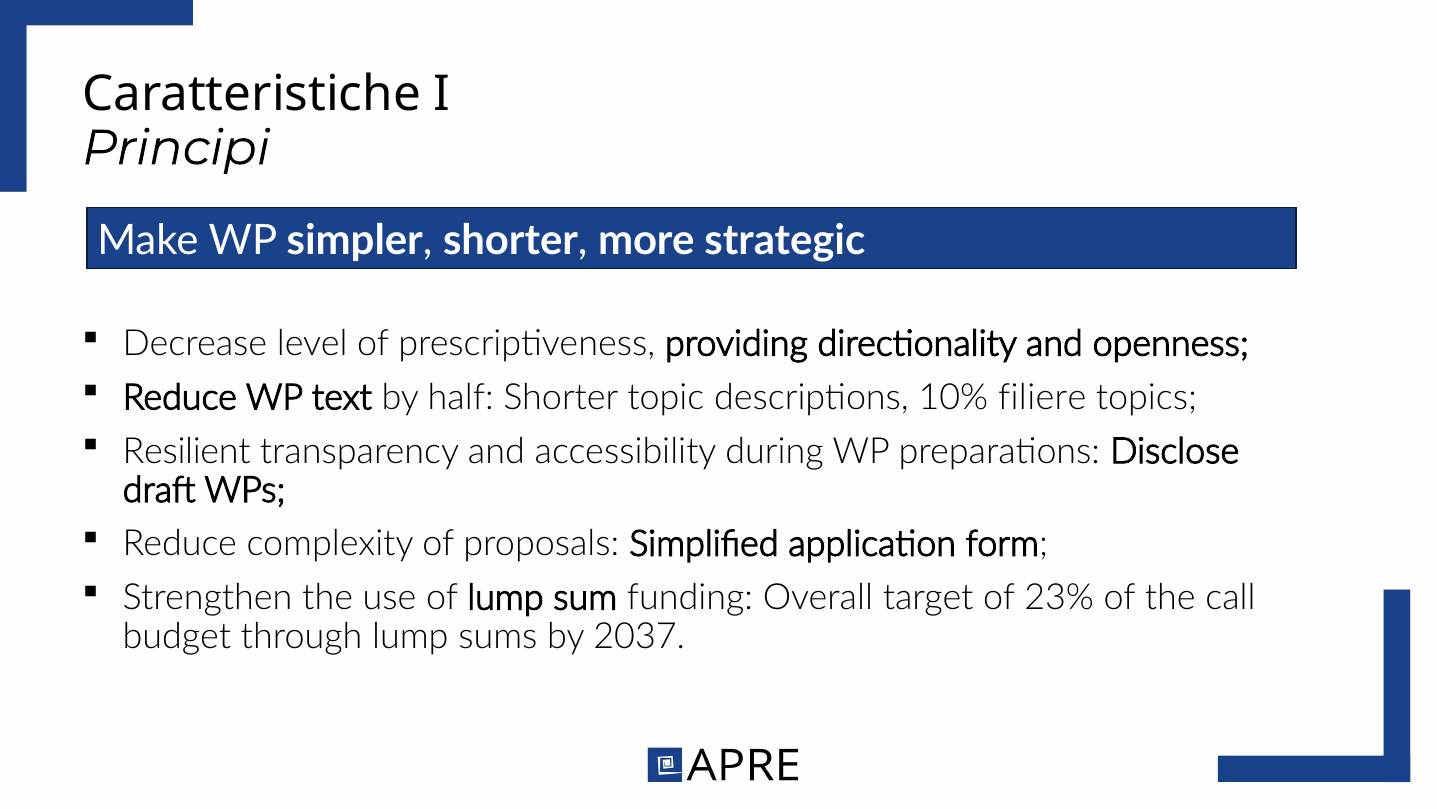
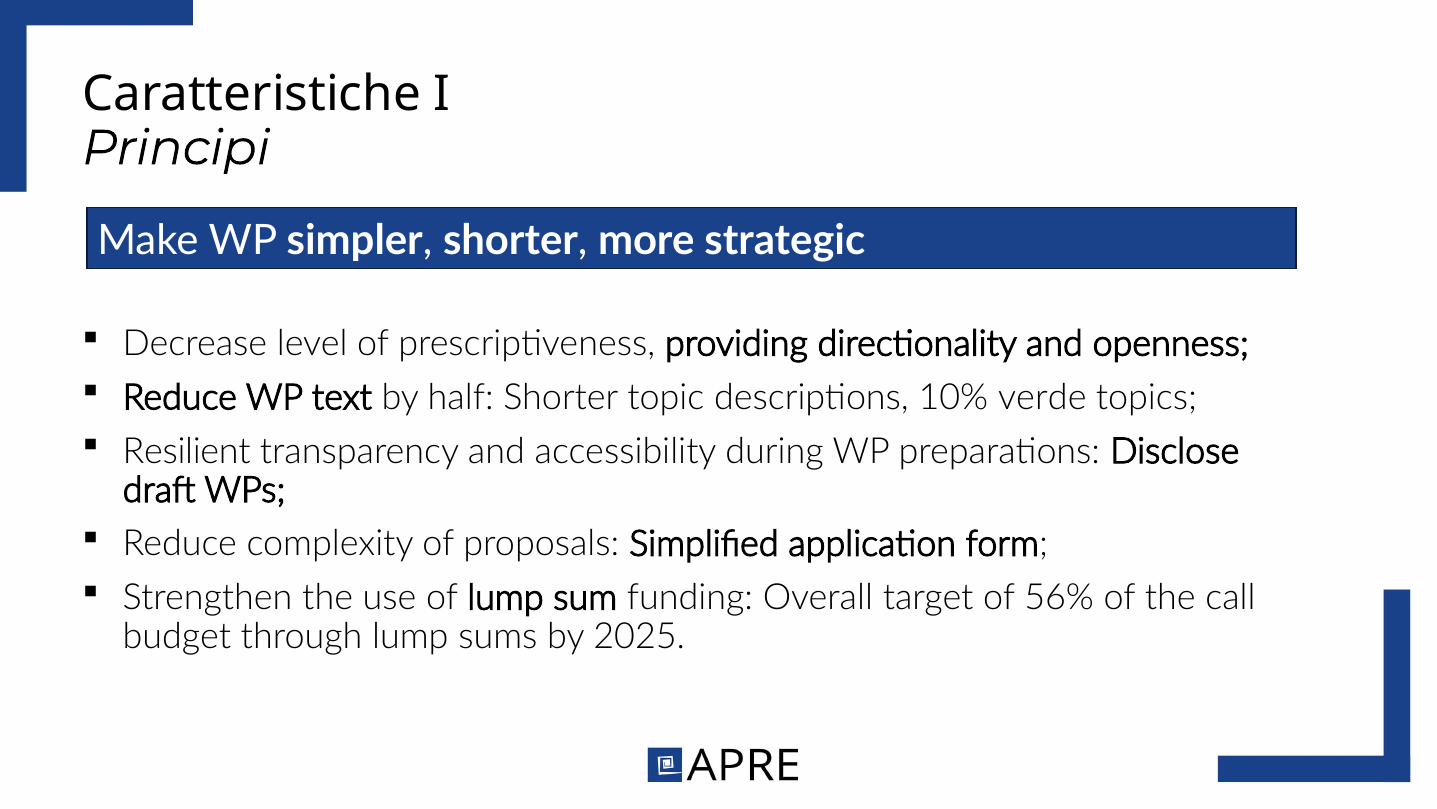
filiere: filiere -> verde
23%: 23% -> 56%
2037: 2037 -> 2025
